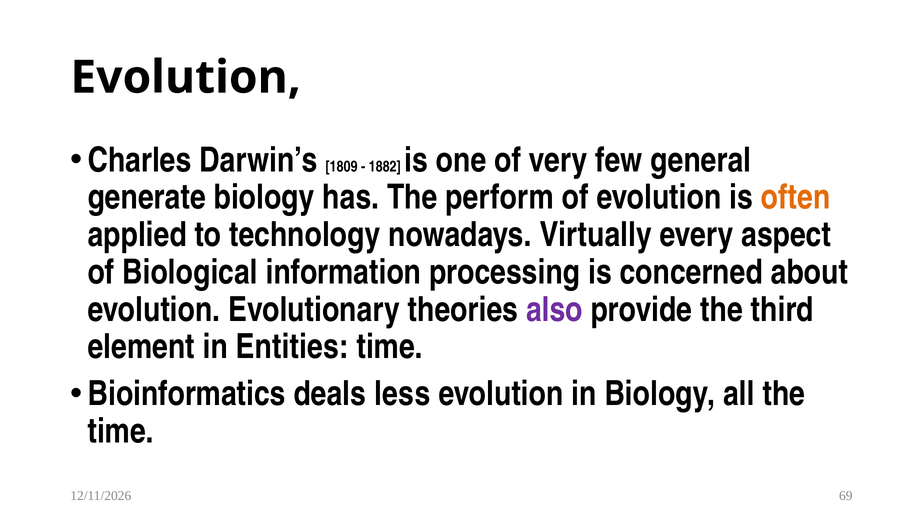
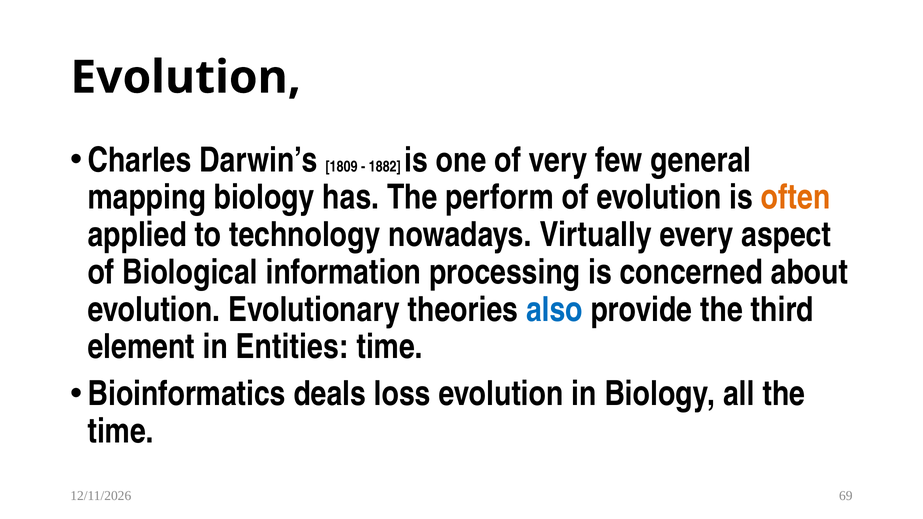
generate: generate -> mapping
also colour: purple -> blue
less: less -> loss
